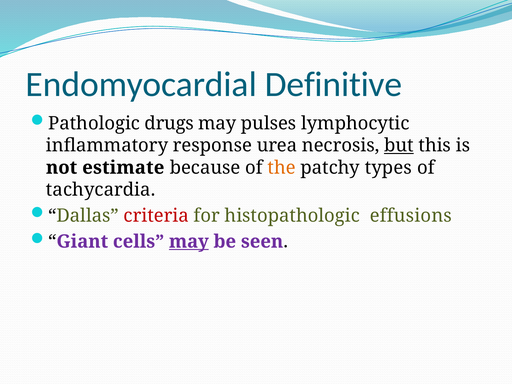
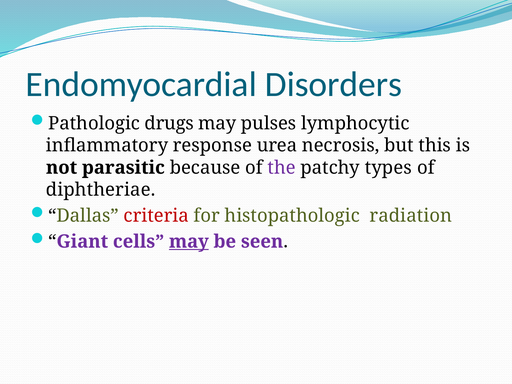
Definitive: Definitive -> Disorders
but underline: present -> none
estimate: estimate -> parasitic
the colour: orange -> purple
tachycardia: tachycardia -> diphtheriae
effusions: effusions -> radiation
